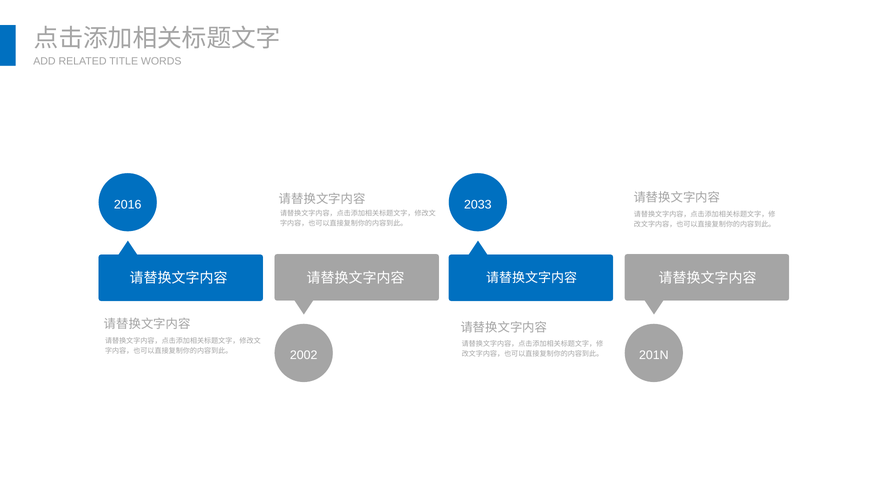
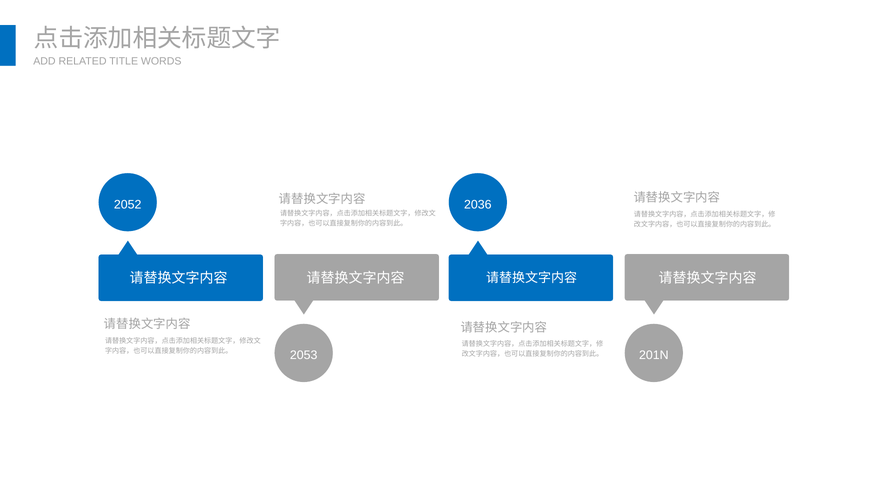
2016: 2016 -> 2052
2033: 2033 -> 2036
2002: 2002 -> 2053
